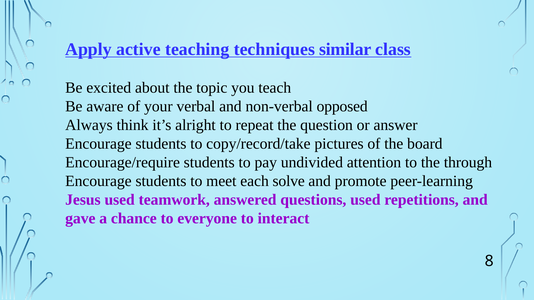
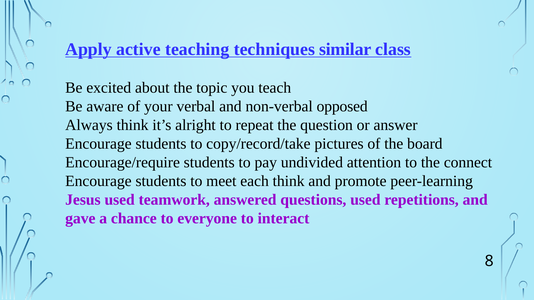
through: through -> connect
each solve: solve -> think
